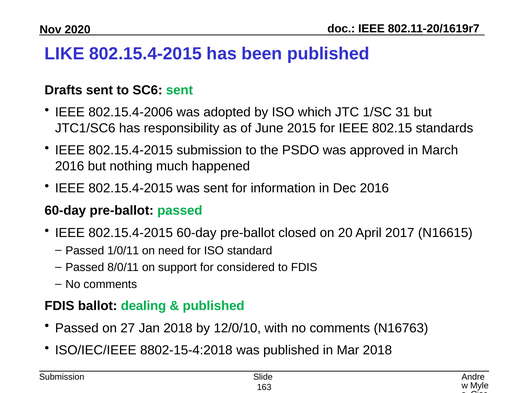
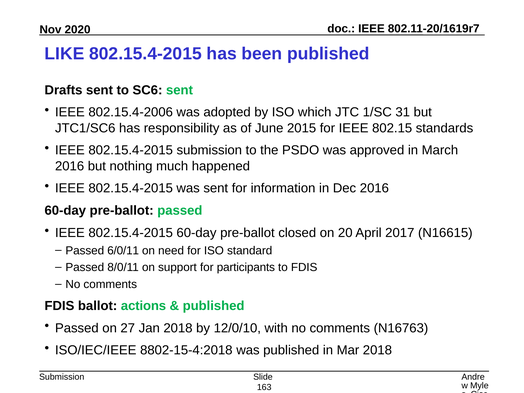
1/0/11: 1/0/11 -> 6/0/11
considered: considered -> participants
dealing: dealing -> actions
